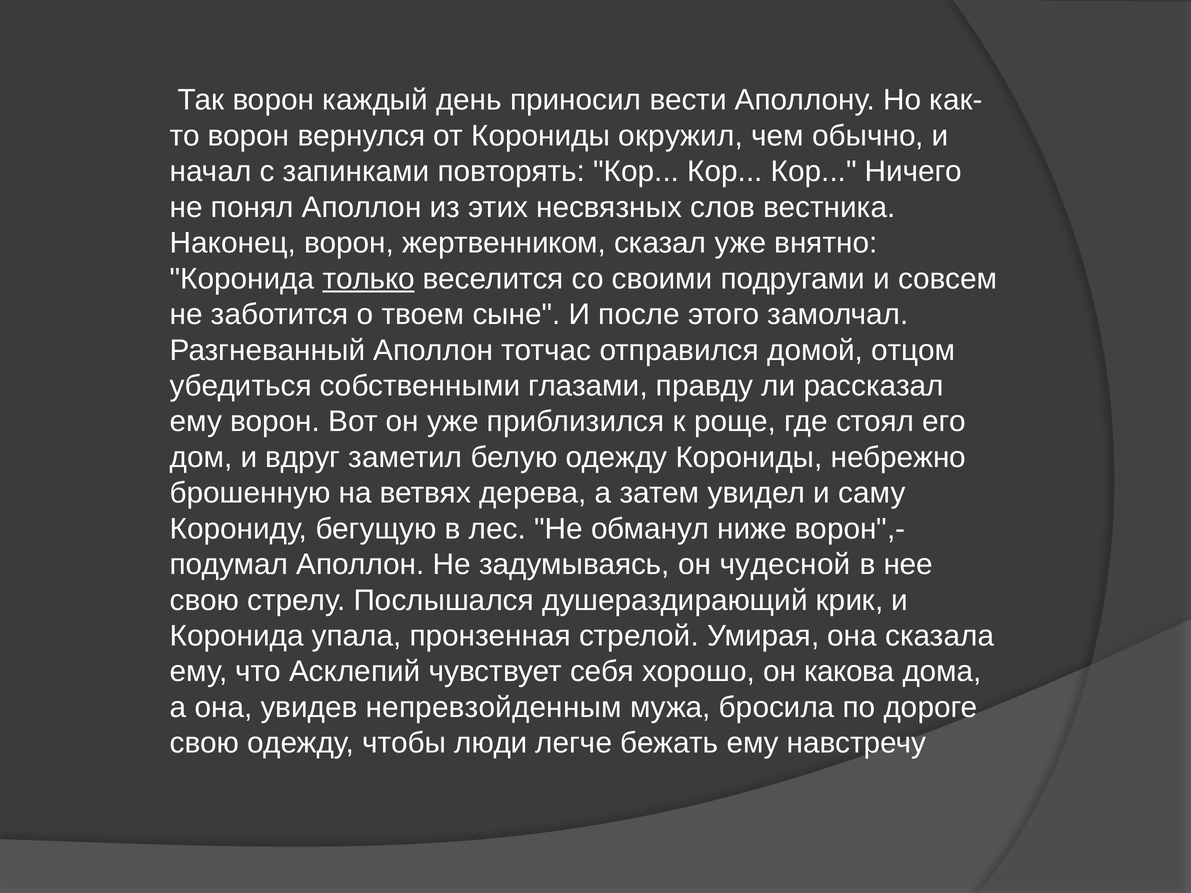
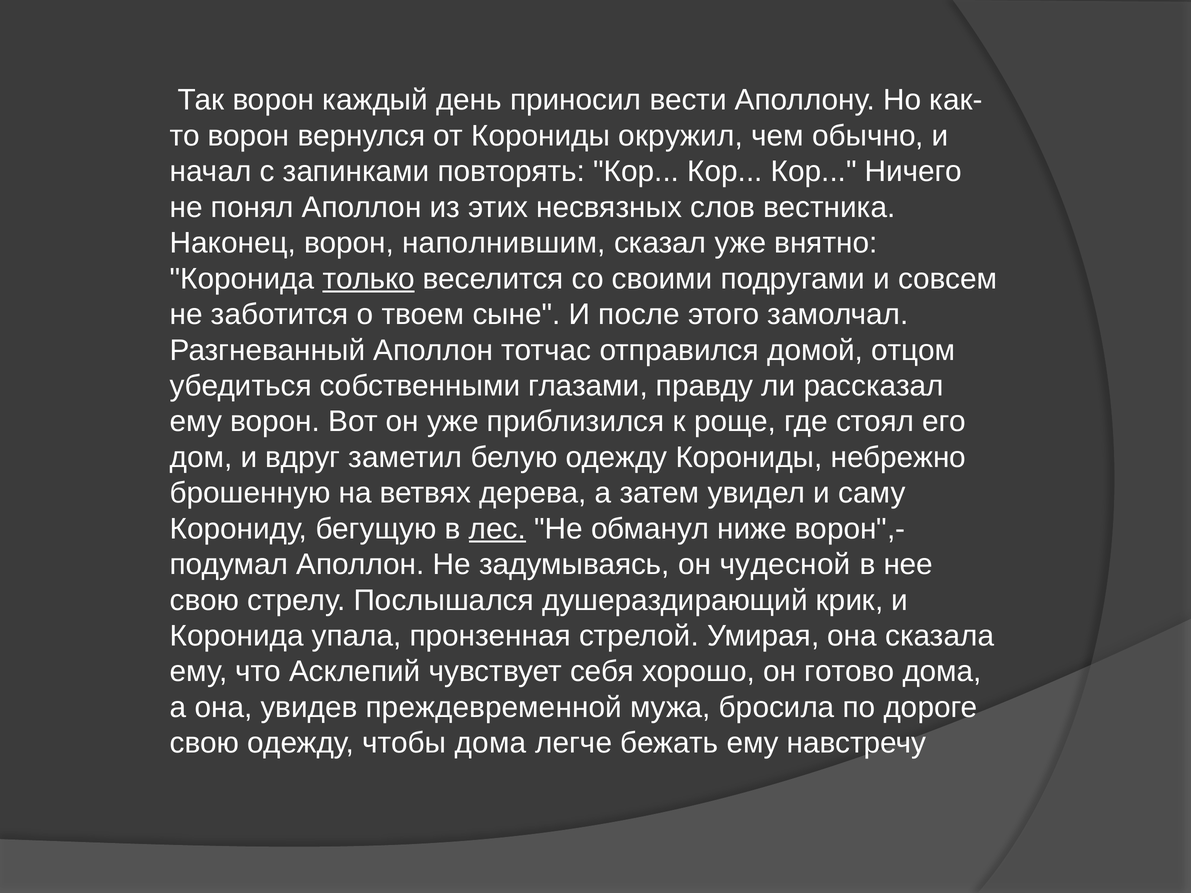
жертвенником: жертвенником -> наполнившим
лес underline: none -> present
какова: какова -> готово
непревзойденным: непревзойденным -> преждевременной
чтобы люди: люди -> дома
